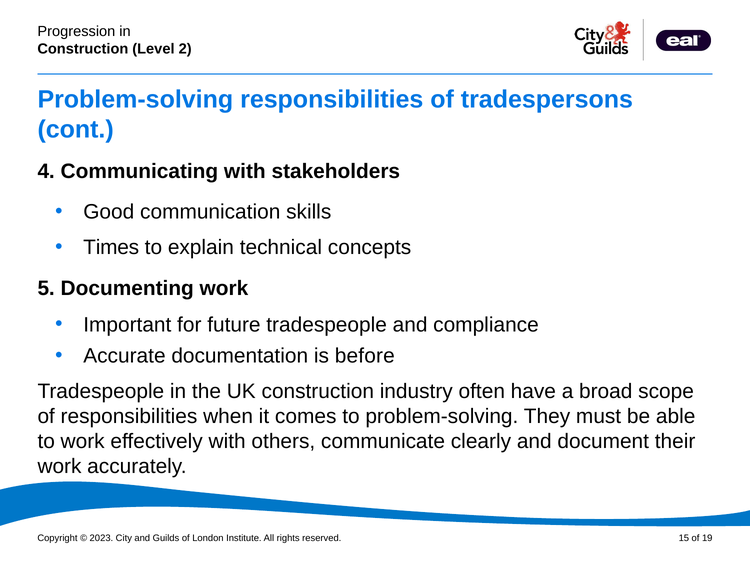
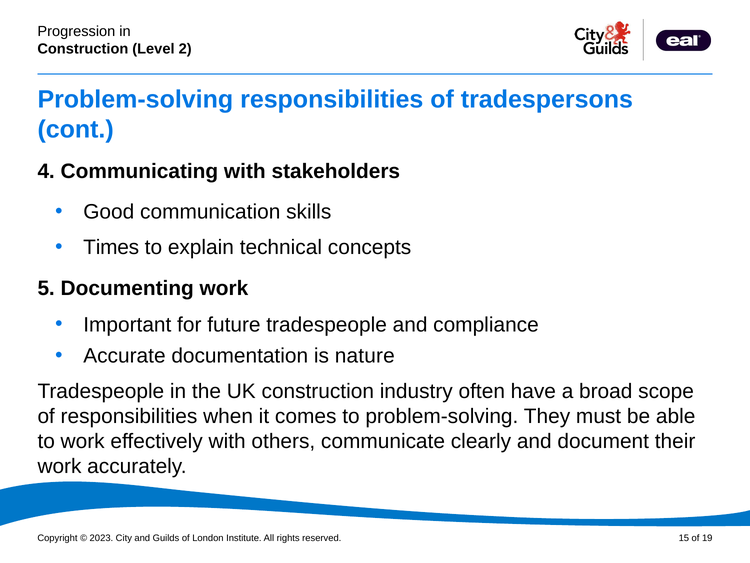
before: before -> nature
